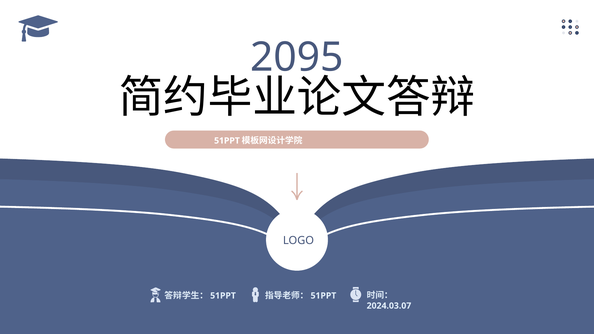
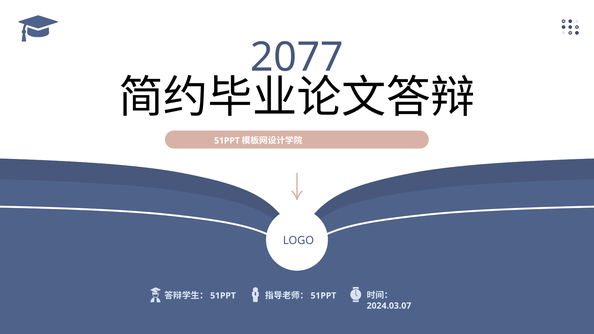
2095: 2095 -> 2077
